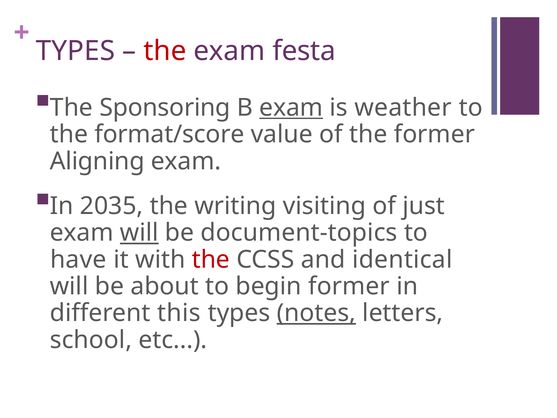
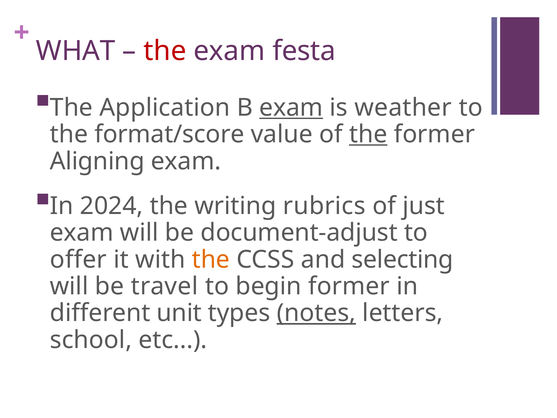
TYPES at (76, 51): TYPES -> WHAT
Sponsoring: Sponsoring -> Application
the at (368, 134) underline: none -> present
2035: 2035 -> 2024
visiting: visiting -> rubrics
will at (139, 233) underline: present -> none
document-topics: document-topics -> document-adjust
have: have -> offer
the at (211, 259) colour: red -> orange
identical: identical -> selecting
about: about -> travel
this: this -> unit
